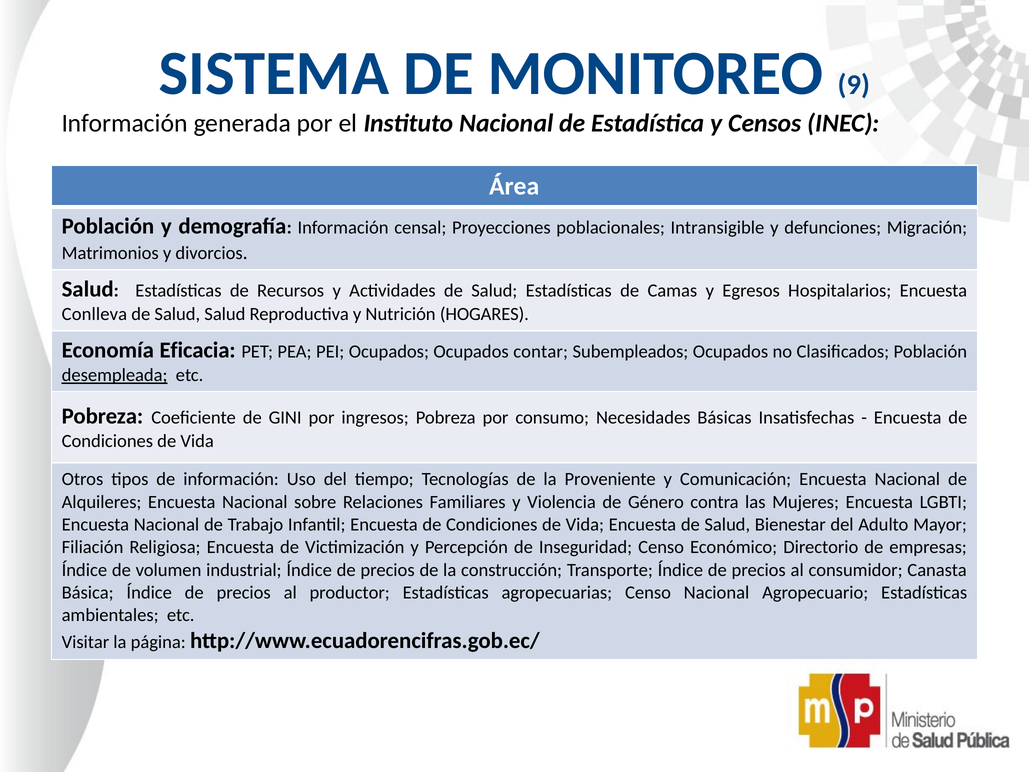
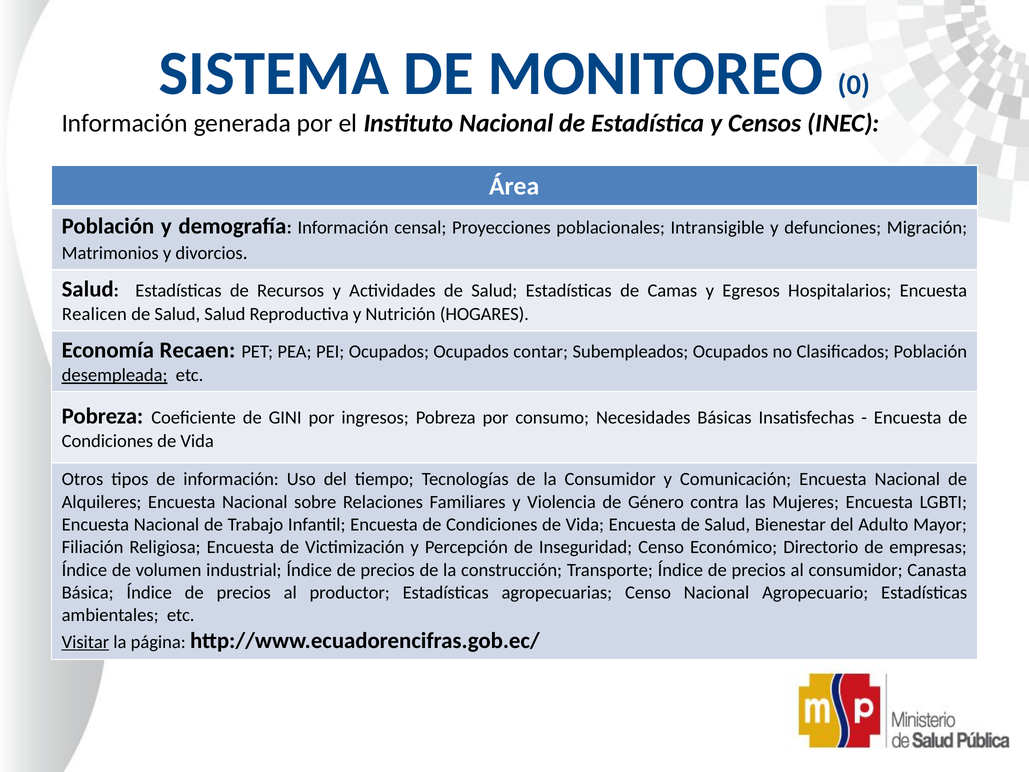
9: 9 -> 0
Conlleva: Conlleva -> Realicen
Eficacia: Eficacia -> Recaen
la Proveniente: Proveniente -> Consumidor
Visitar underline: none -> present
